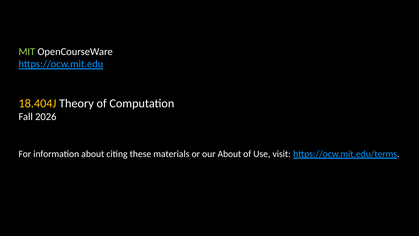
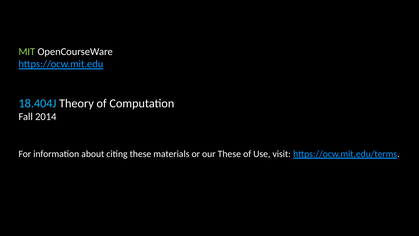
18.404J colour: yellow -> light blue
2026: 2026 -> 2014
our About: About -> These
